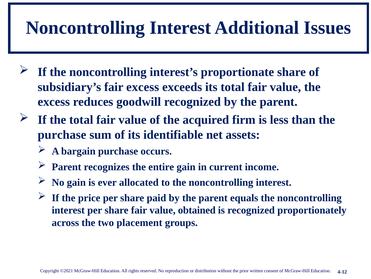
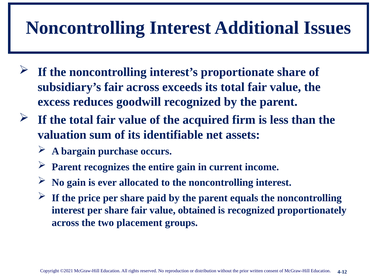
fair excess: excess -> across
purchase at (62, 134): purchase -> valuation
